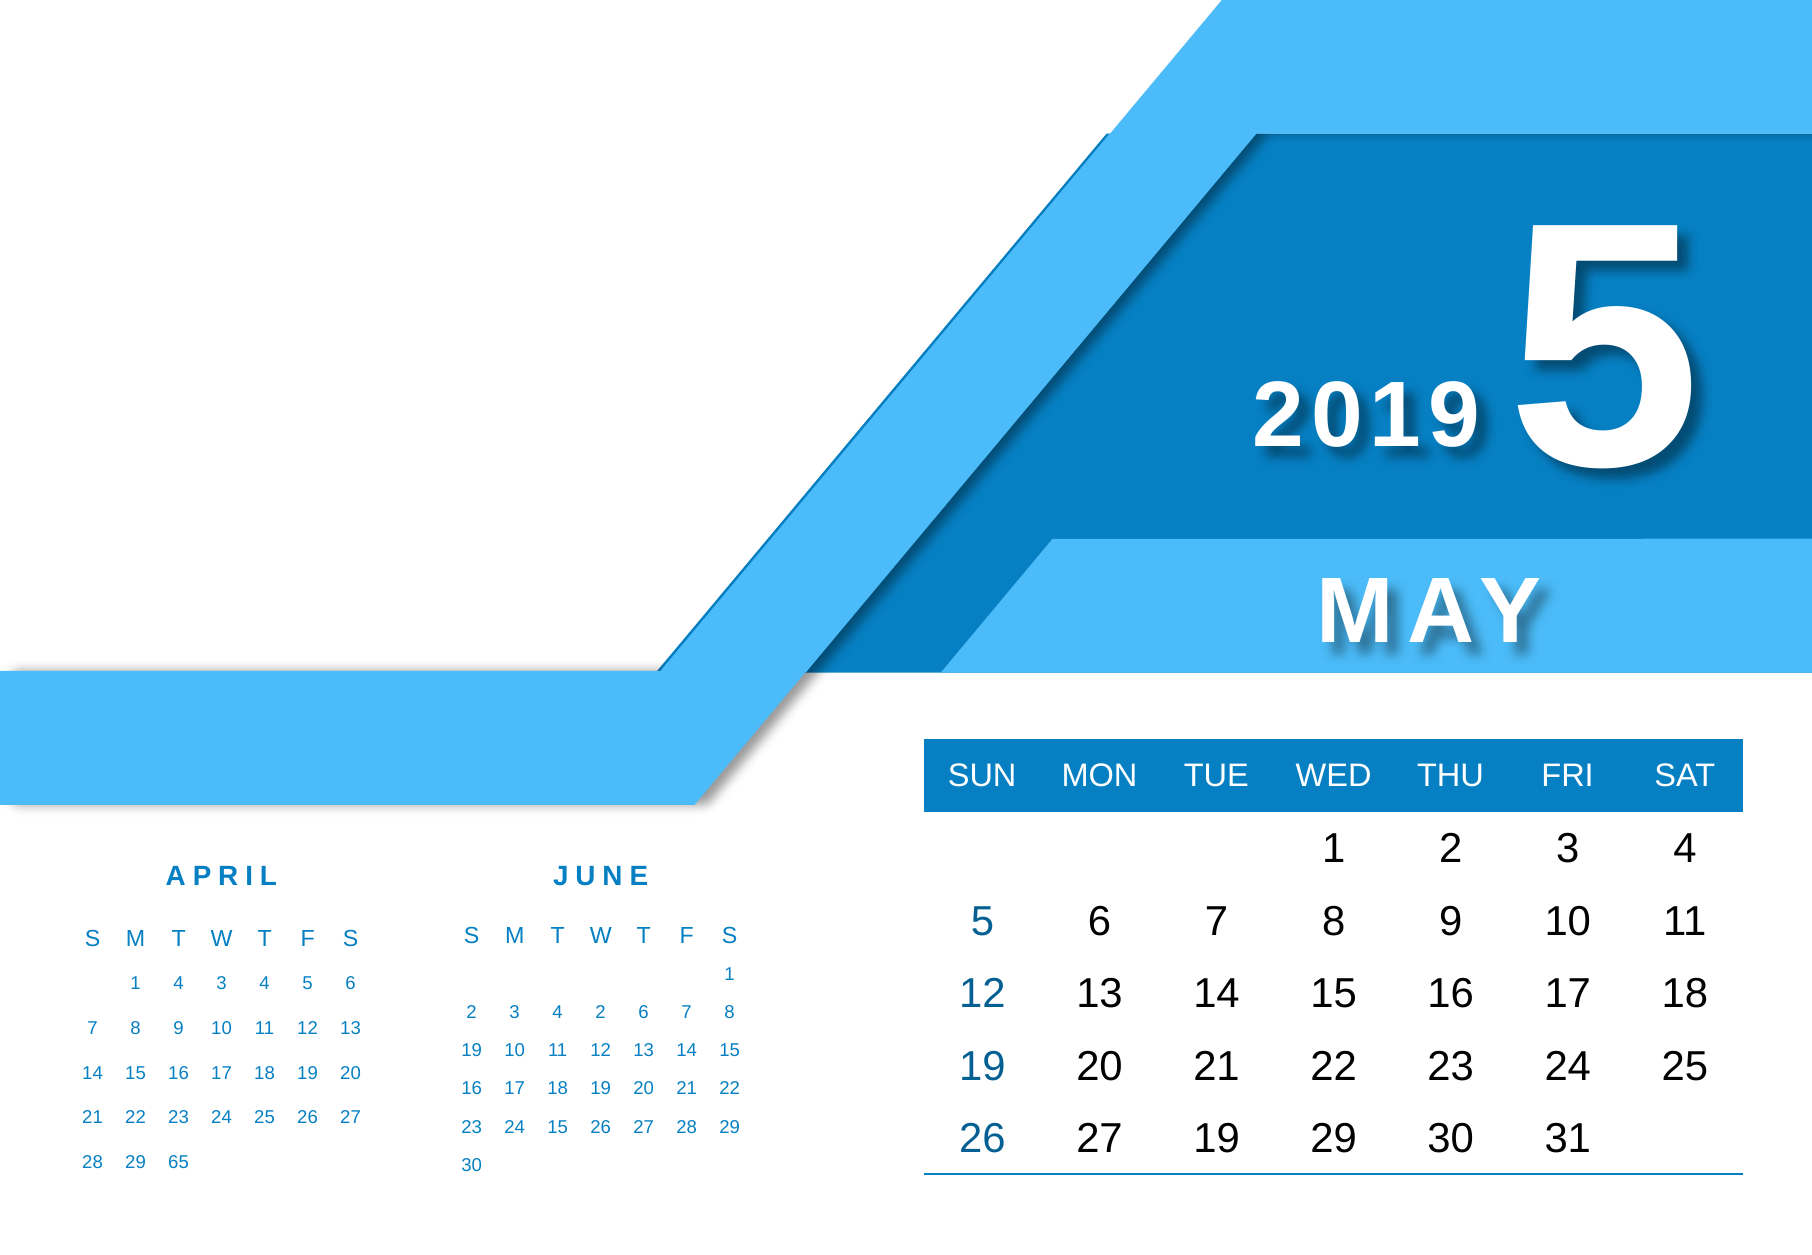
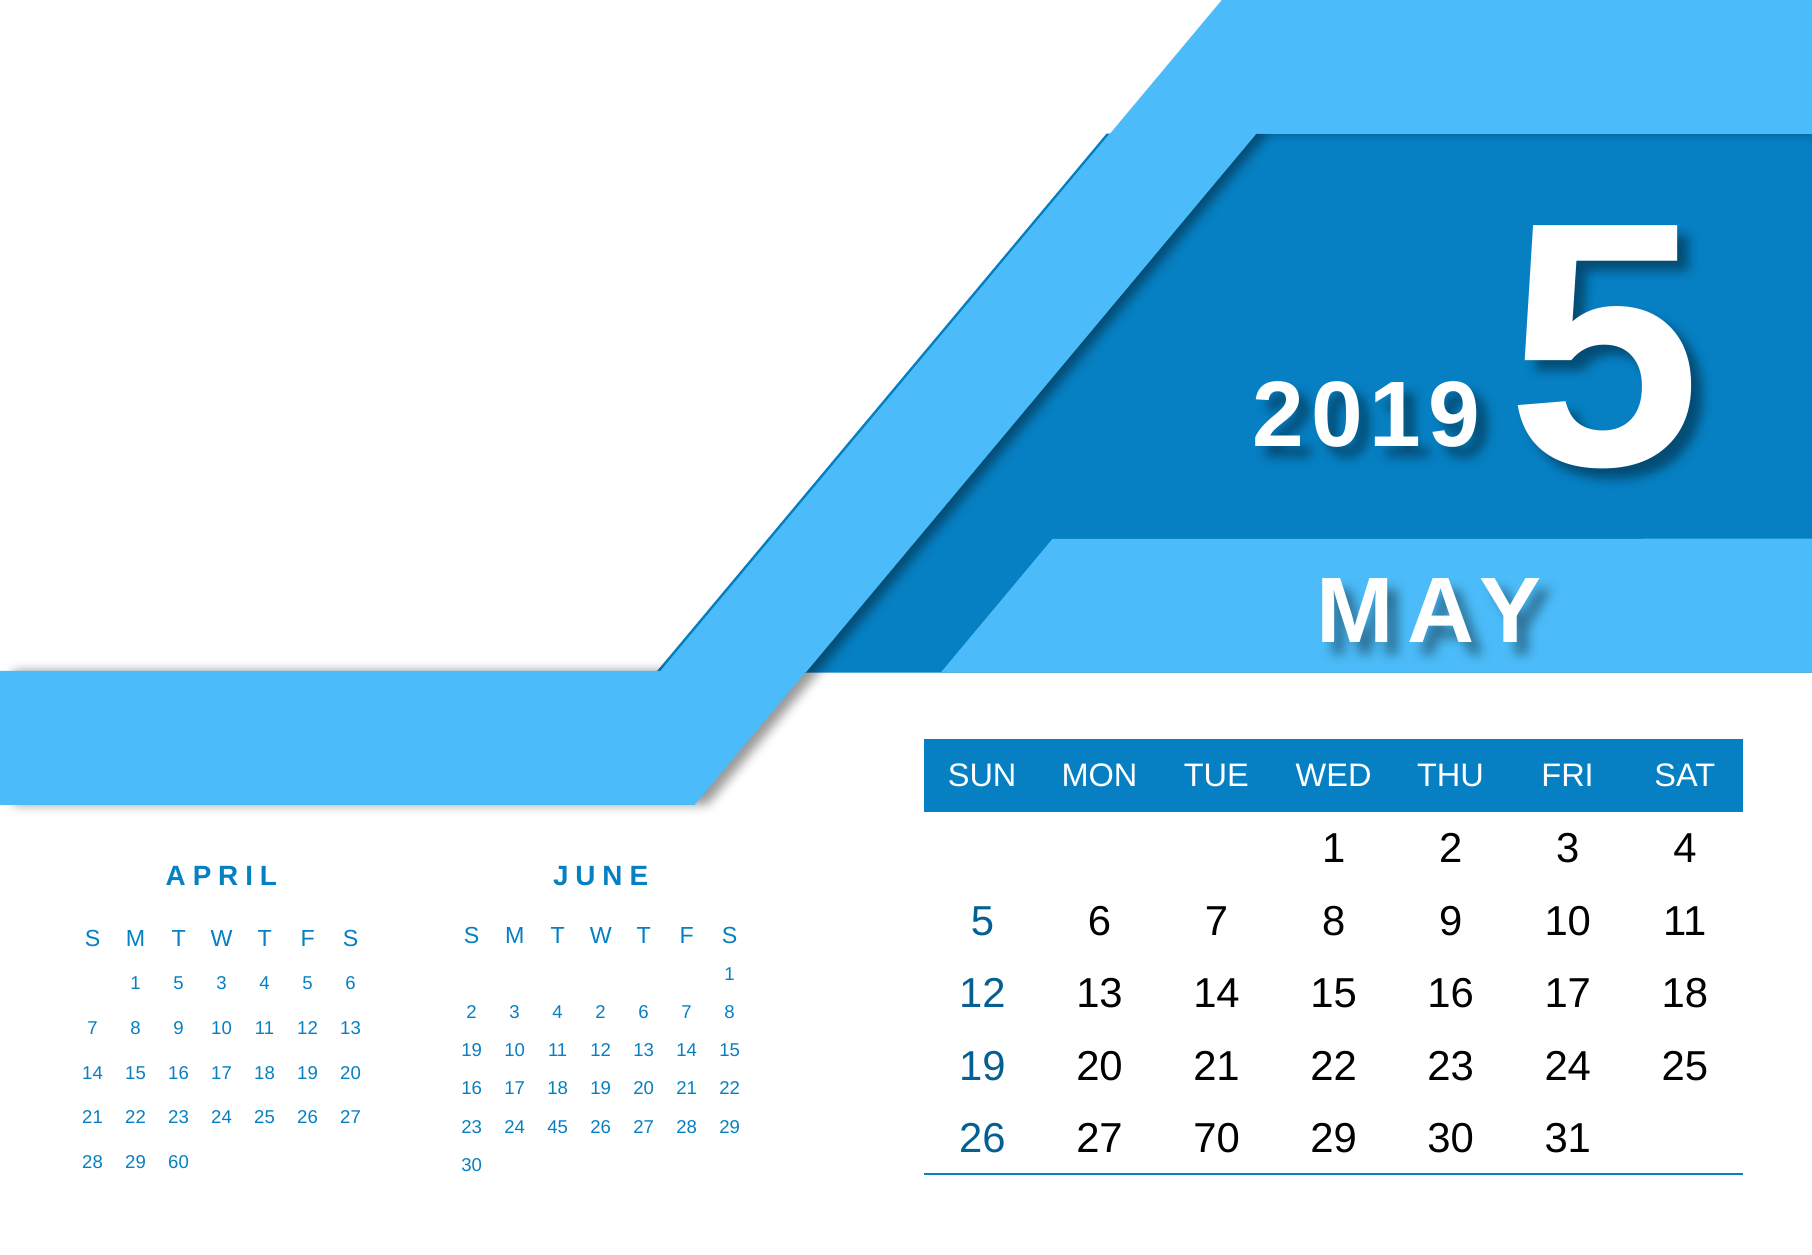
1 4: 4 -> 5
24 15: 15 -> 45
27 19: 19 -> 70
65: 65 -> 60
